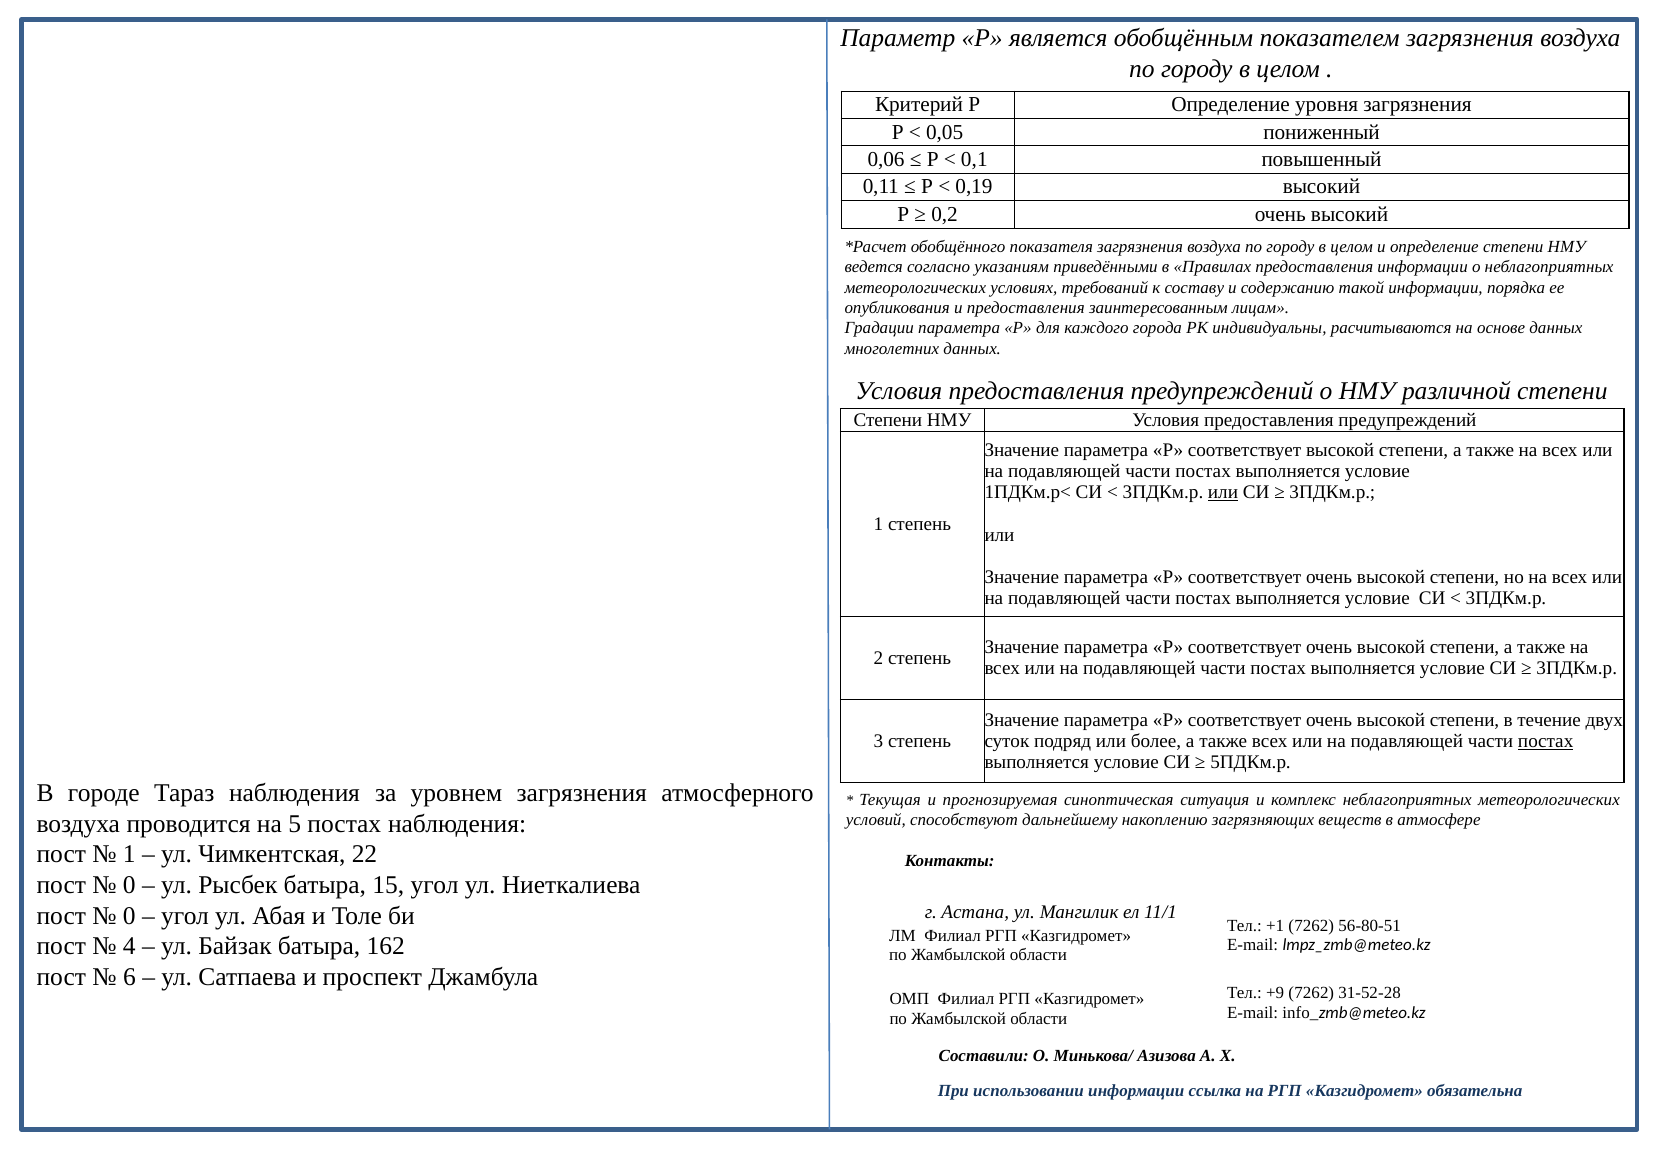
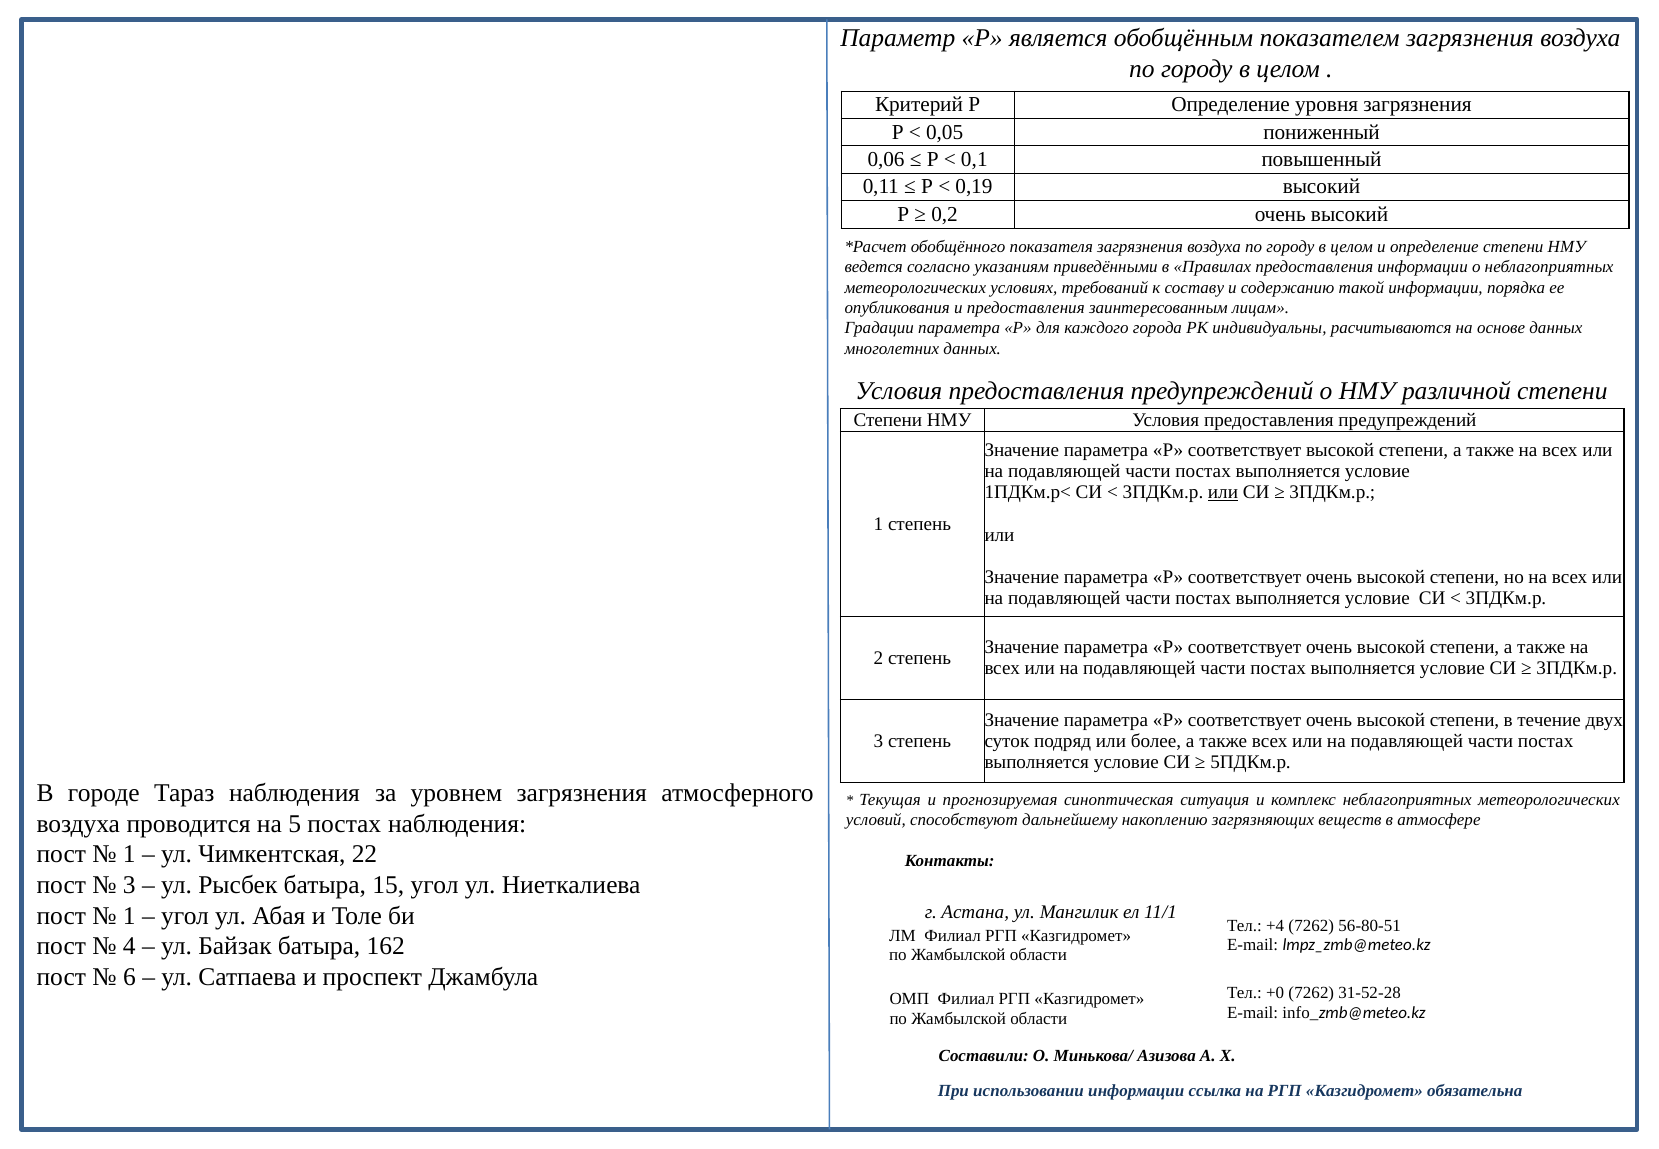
постах at (1546, 741) underline: present -> none
0 at (129, 885): 0 -> 3
0 at (129, 915): 0 -> 1
+1: +1 -> +4
+9: +9 -> +0
